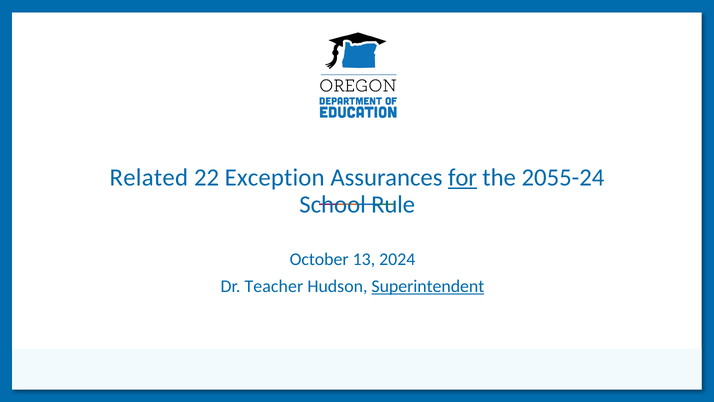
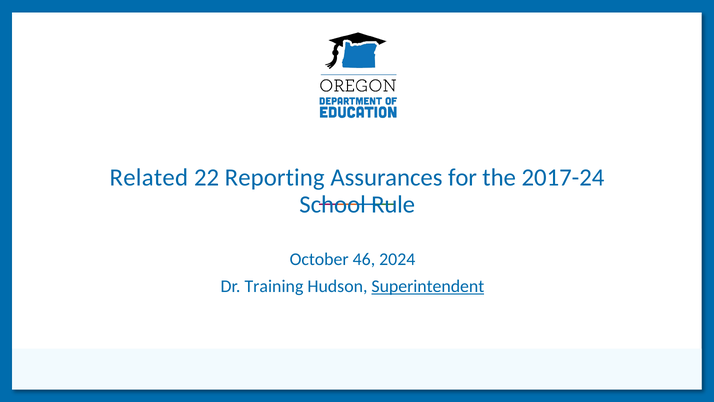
Exception: Exception -> Reporting
for underline: present -> none
2055-24: 2055-24 -> 2017-24
13: 13 -> 46
Teacher: Teacher -> Training
